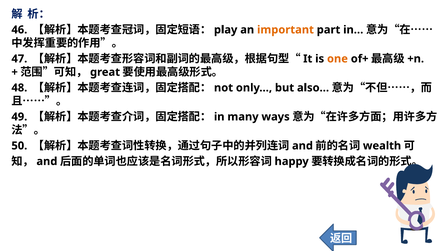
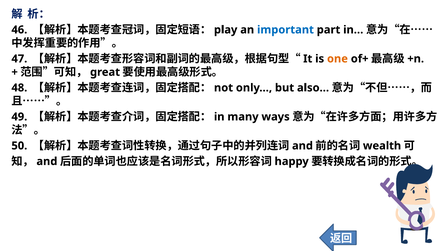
important colour: orange -> blue
